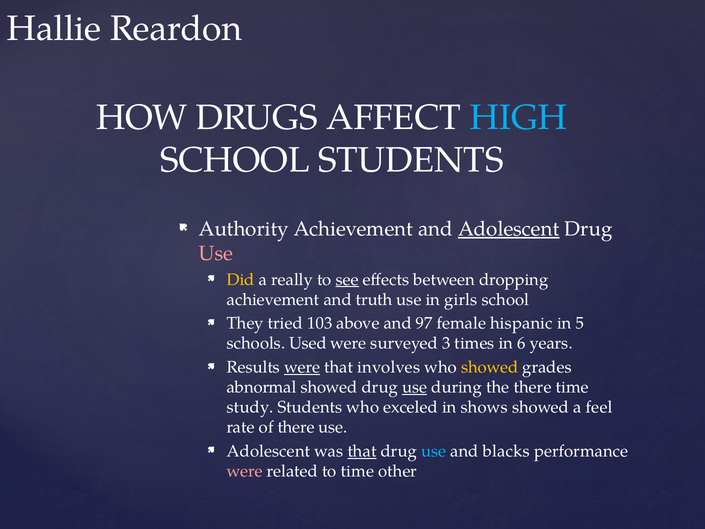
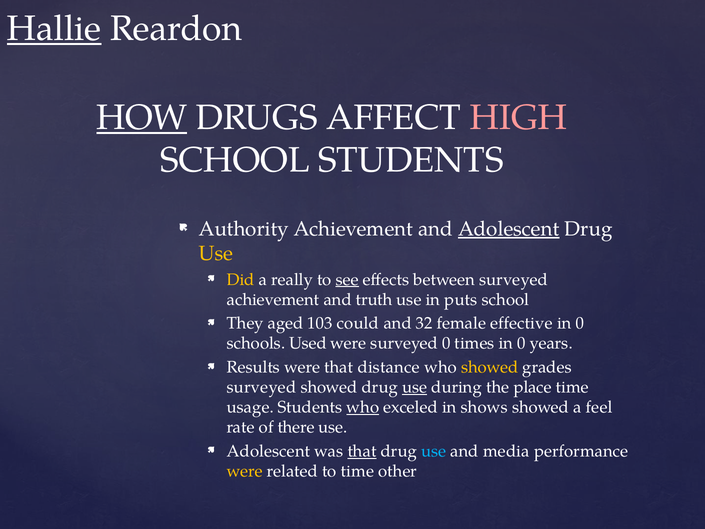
Hallie underline: none -> present
HOW underline: none -> present
HIGH colour: light blue -> pink
Use at (216, 253) colour: pink -> yellow
between dropping: dropping -> surveyed
girls: girls -> puts
tried: tried -> aged
above: above -> could
97: 97 -> 32
hispanic: hispanic -> effective
5 at (580, 323): 5 -> 0
surveyed 3: 3 -> 0
times in 6: 6 -> 0
were at (302, 367) underline: present -> none
involves: involves -> distance
abnormal at (262, 387): abnormal -> surveyed
the there: there -> place
study: study -> usage
who at (363, 407) underline: none -> present
blacks: blacks -> media
were at (245, 471) colour: pink -> yellow
